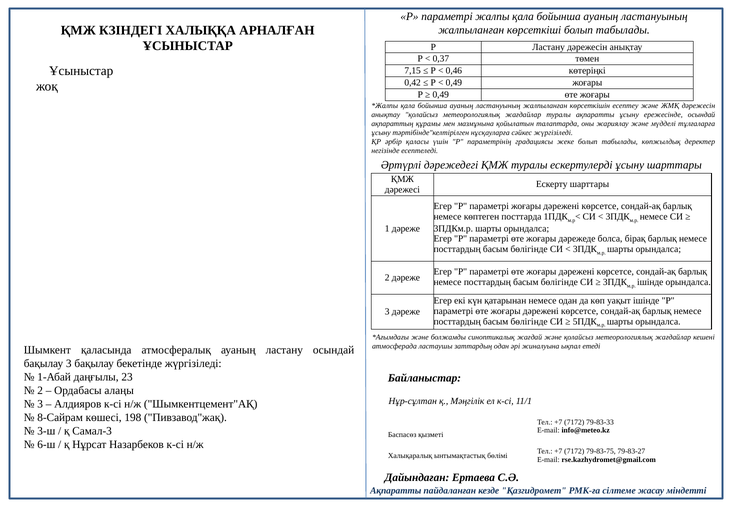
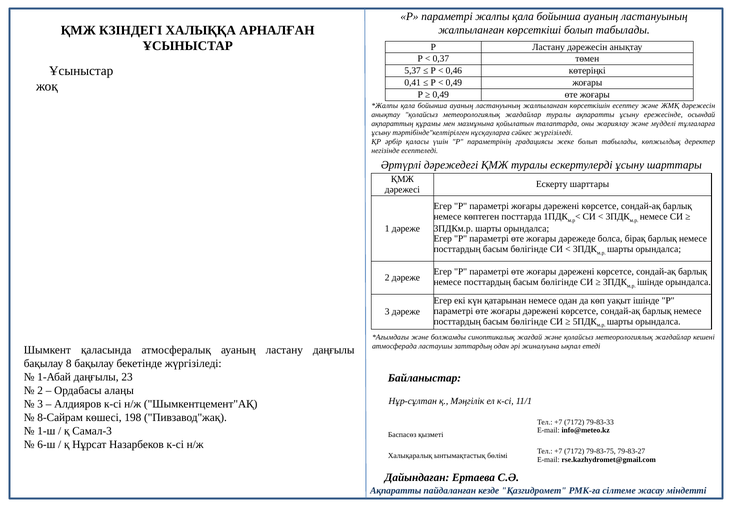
7,15: 7,15 -> 5,37
0,42: 0,42 -> 0,41
ластану осындай: осындай -> даңғылы
бақылау 3: 3 -> 8
3-ш: 3-ш -> 1-ш
